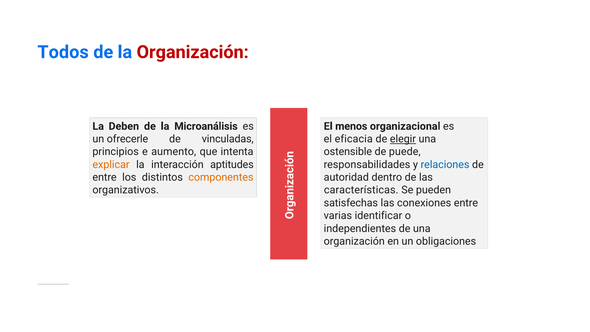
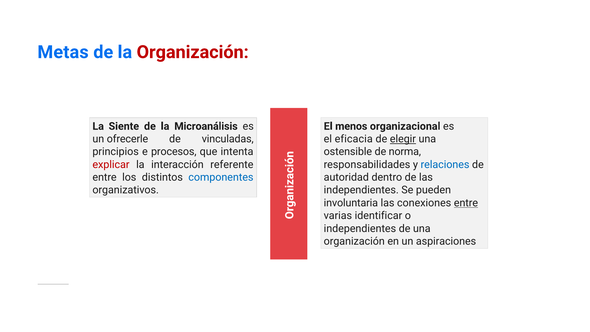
Todos: Todos -> Metas
Deben: Deben -> Siente
aumento: aumento -> procesos
puede: puede -> norma
explicar colour: orange -> red
aptitudes: aptitudes -> referente
componentes colour: orange -> blue
características at (361, 190): características -> independientes
satisfechas: satisfechas -> involuntaria
entre at (466, 203) underline: none -> present
obligaciones: obligaciones -> aspiraciones
